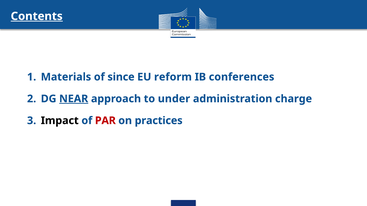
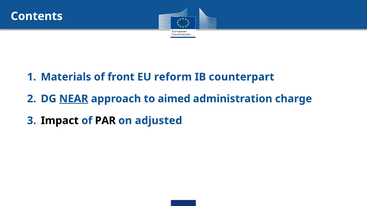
Contents underline: present -> none
since: since -> front
conferences: conferences -> counterpart
under: under -> aimed
PAR colour: red -> black
practices: practices -> adjusted
